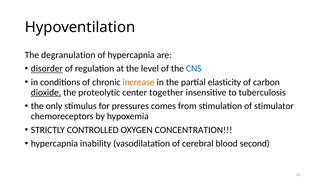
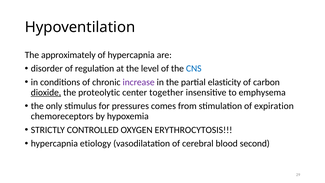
degranulation: degranulation -> approximately
disorder underline: present -> none
increase colour: orange -> purple
tuberculosis: tuberculosis -> emphysema
stimulator: stimulator -> expiration
CONCENTRATION: CONCENTRATION -> ERYTHROCYTOSIS
inability: inability -> etiology
